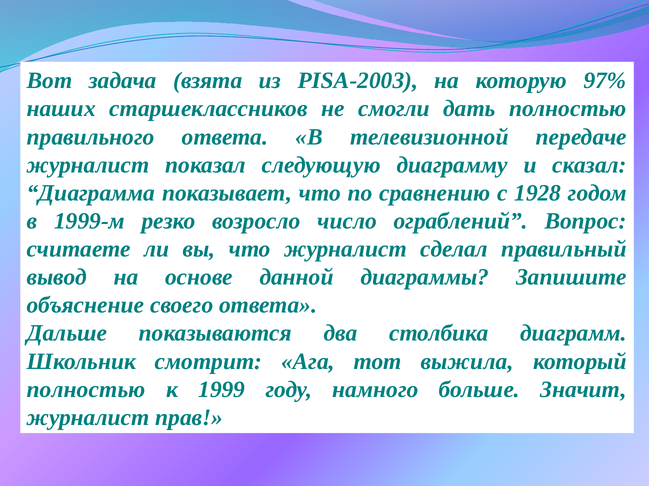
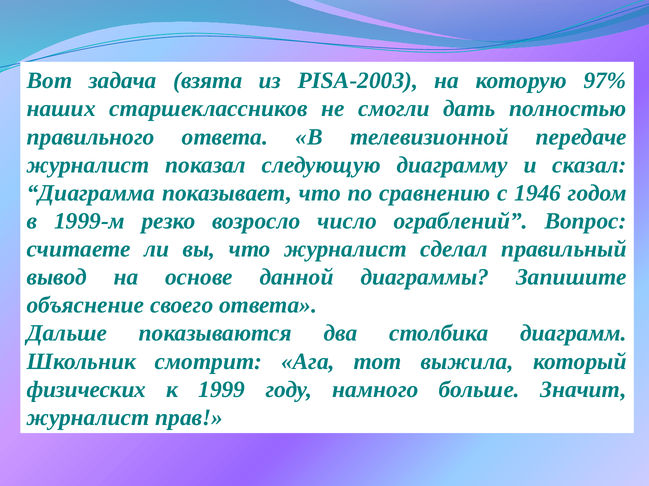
1928: 1928 -> 1946
полностью at (86, 390): полностью -> физических
